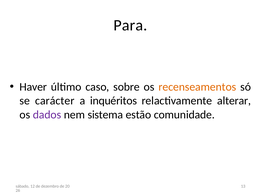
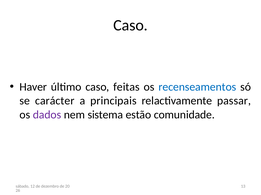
Para at (130, 25): Para -> Caso
sobre: sobre -> feitas
recenseamentos colour: orange -> blue
inquéritos: inquéritos -> principais
alterar: alterar -> passar
